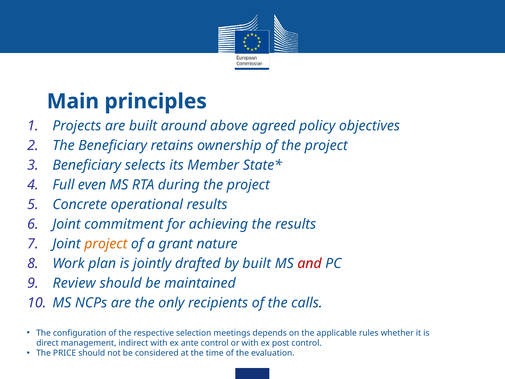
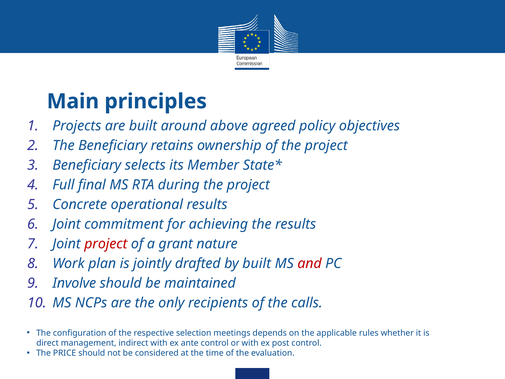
even: even -> final
project at (106, 244) colour: orange -> red
Review: Review -> Involve
